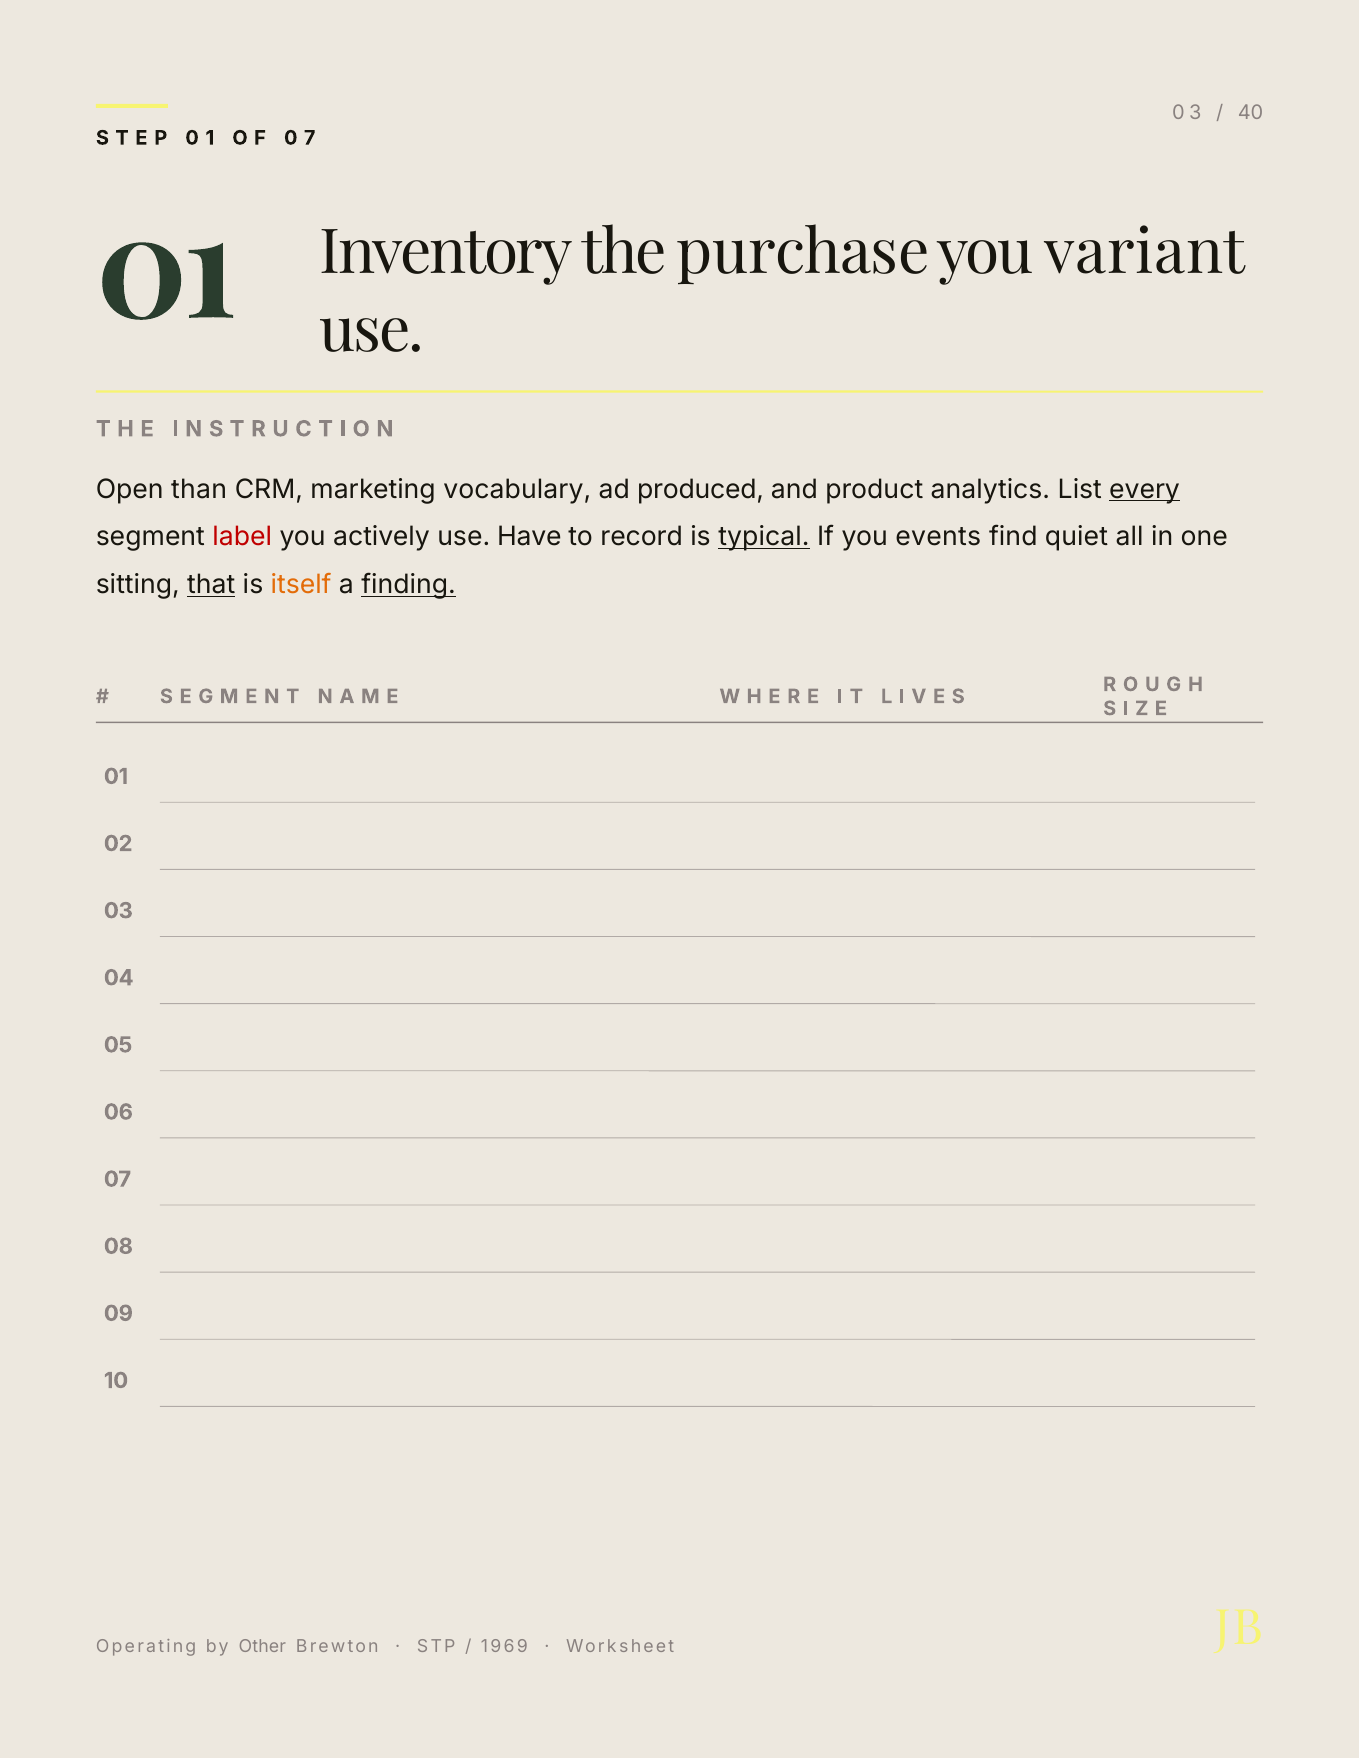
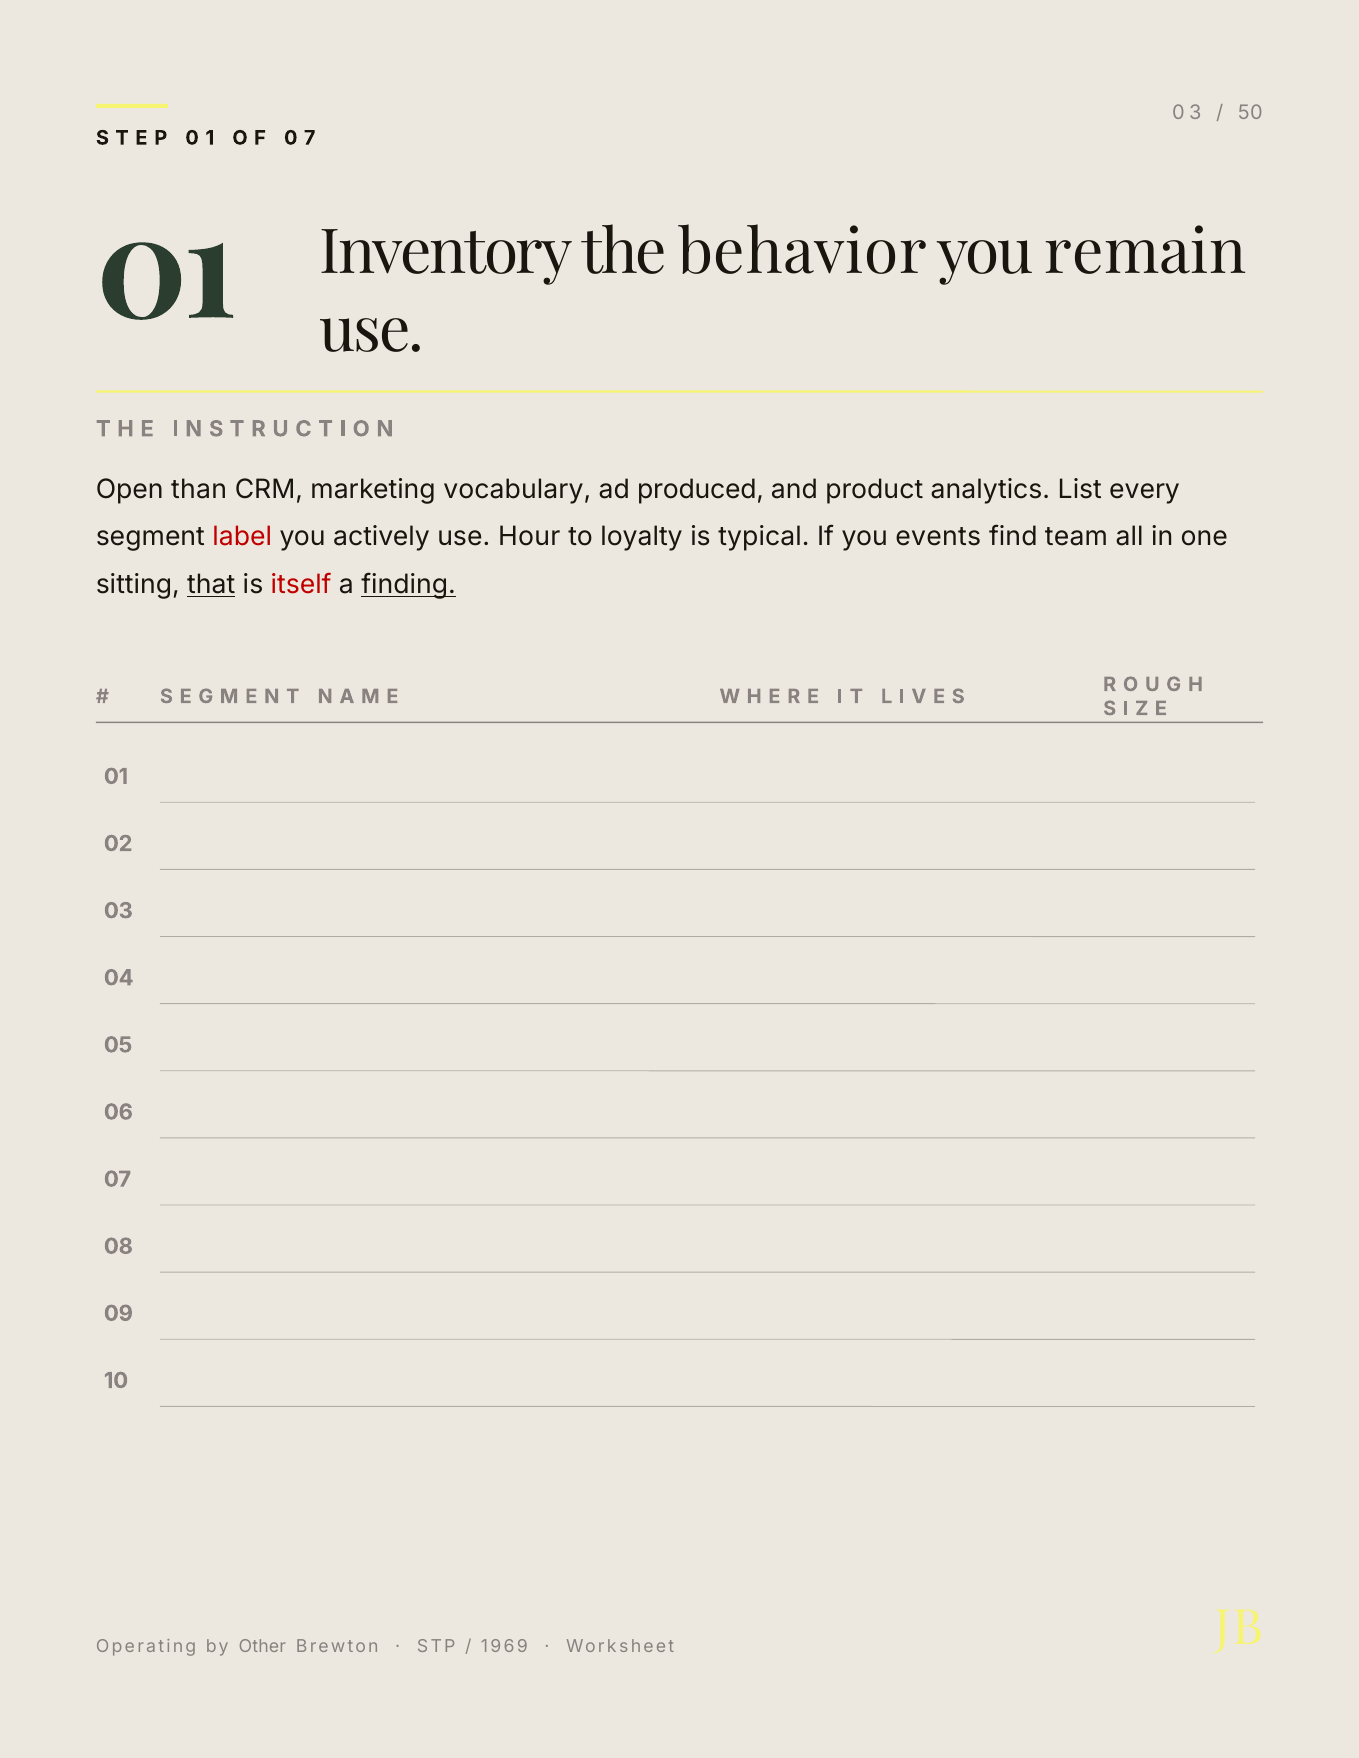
40: 40 -> 50
purchase: purchase -> behavior
variant: variant -> remain
every underline: present -> none
Have: Have -> Hour
record: record -> loyalty
typical underline: present -> none
quiet: quiet -> team
itself colour: orange -> red
